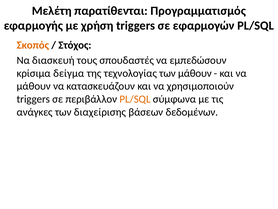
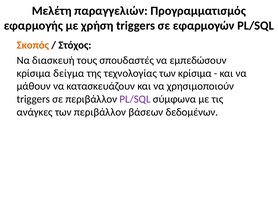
παρατίθενται: παρατίθενται -> παραγγελιών
των μάθουν: μάθουν -> κρίσιμα
PL/SQL at (135, 99) colour: orange -> purple
των διαχείρισης: διαχείρισης -> περιβάλλον
